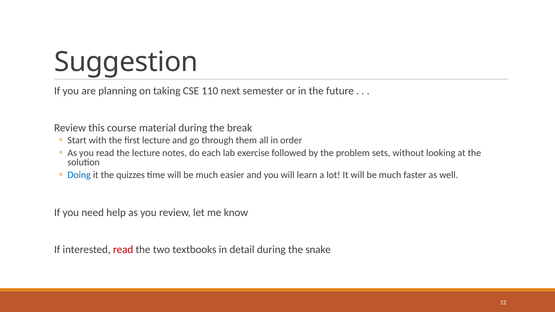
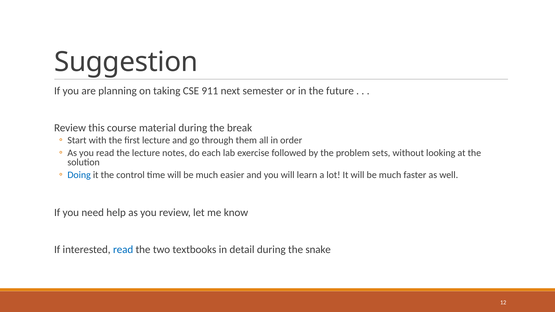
110: 110 -> 911
quizzes: quizzes -> control
read at (123, 250) colour: red -> blue
